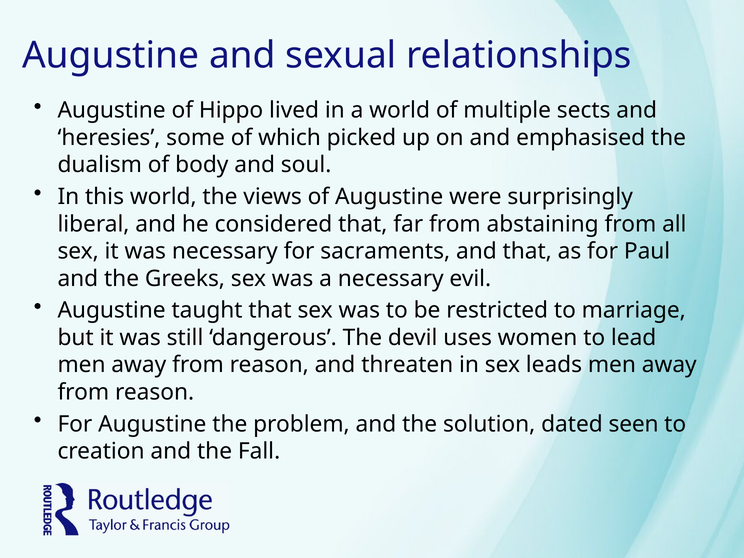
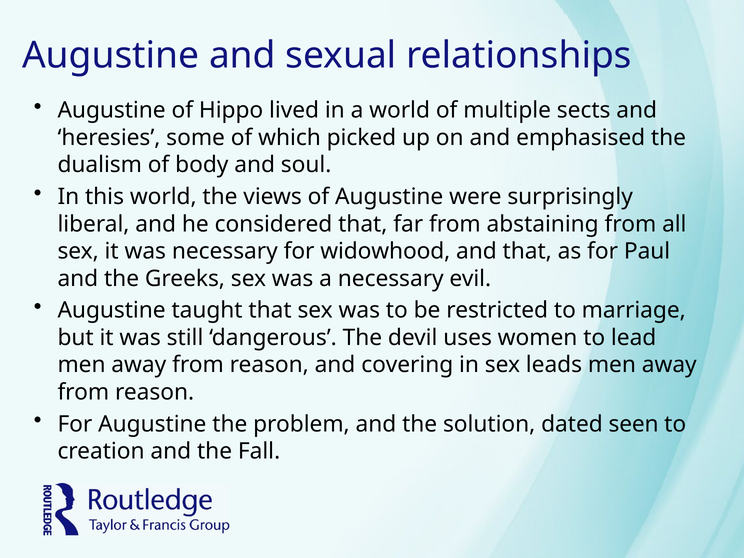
sacraments: sacraments -> widowhood
threaten: threaten -> covering
